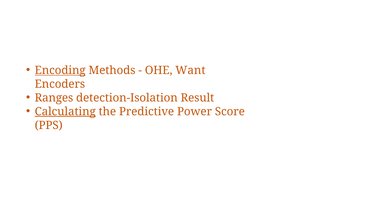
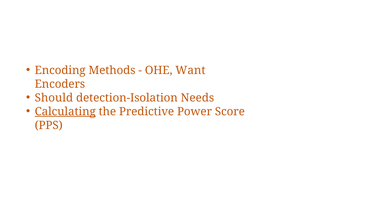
Encoding underline: present -> none
Ranges: Ranges -> Should
Result: Result -> Needs
